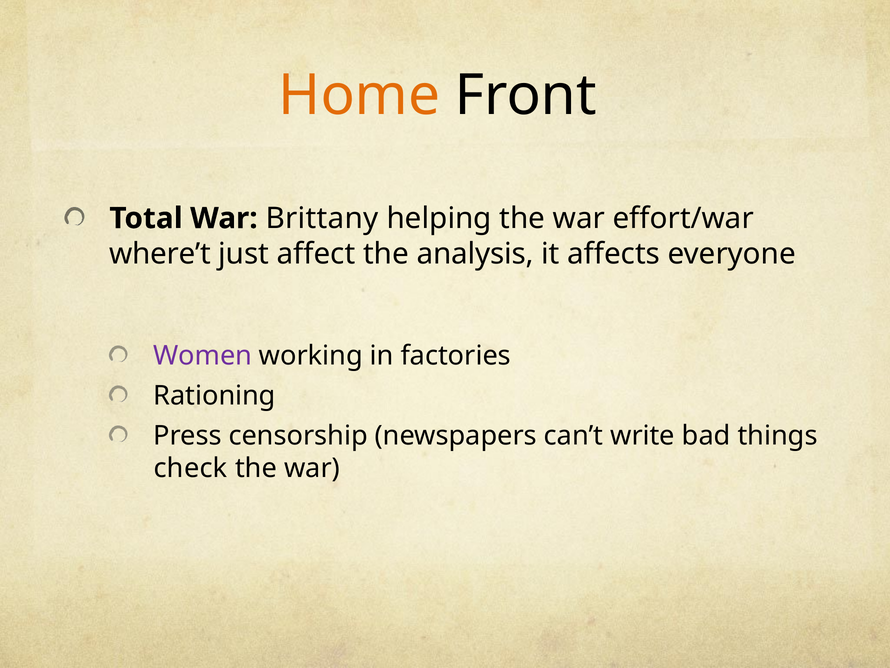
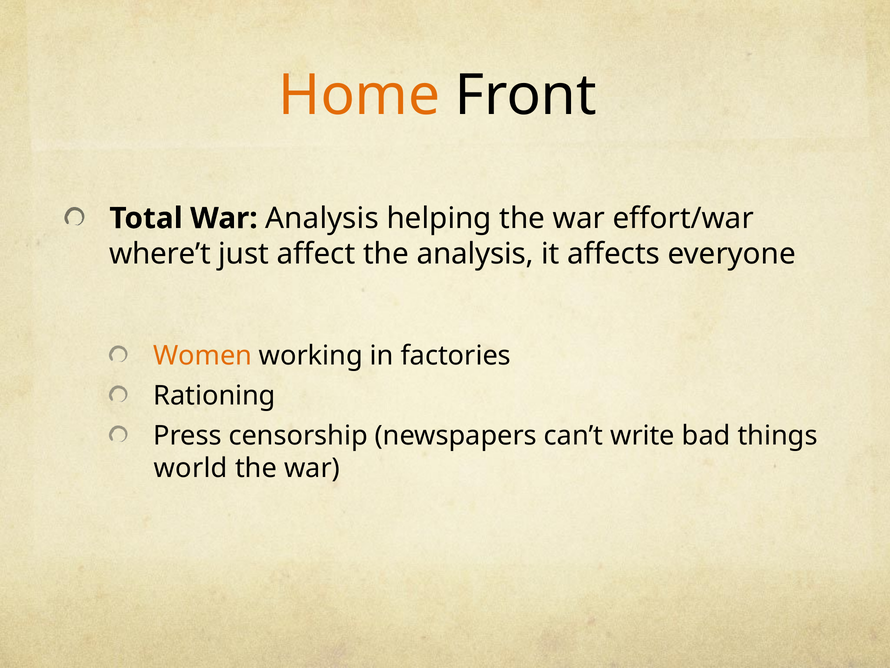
War Brittany: Brittany -> Analysis
Women colour: purple -> orange
check: check -> world
